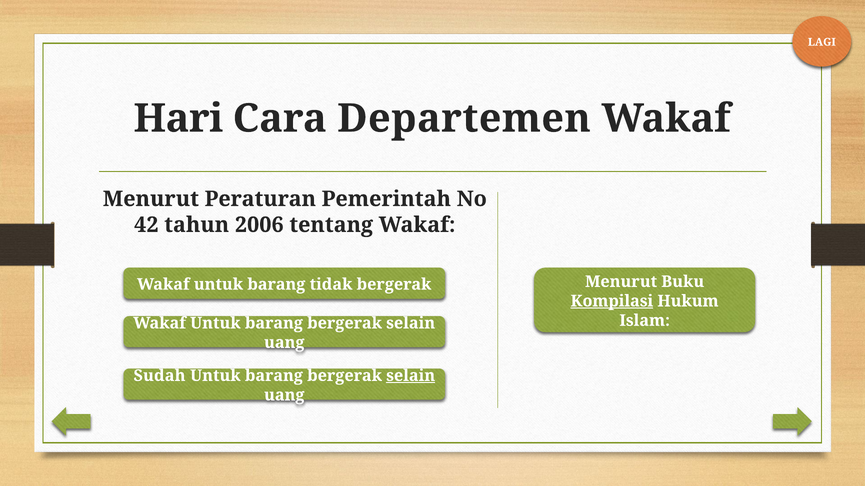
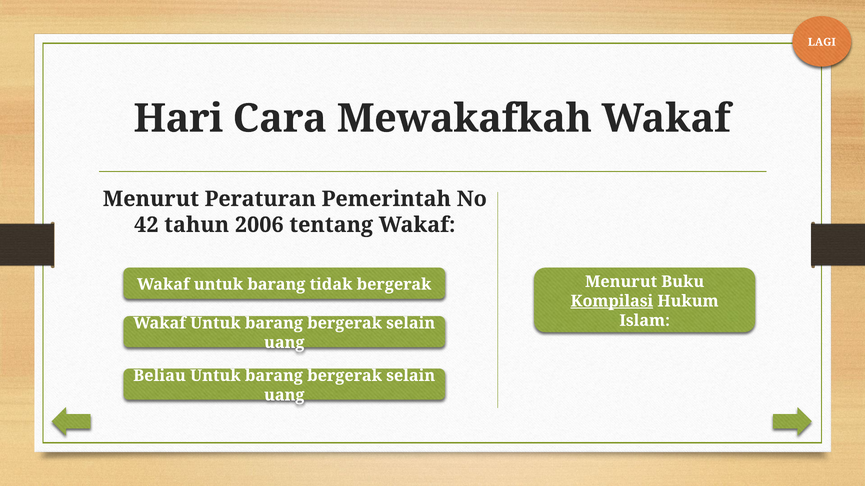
Departemen: Departemen -> Mewakafkah
Sudah: Sudah -> Beliau
selain at (411, 376) underline: present -> none
